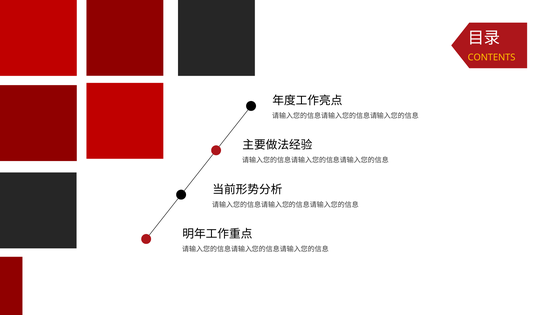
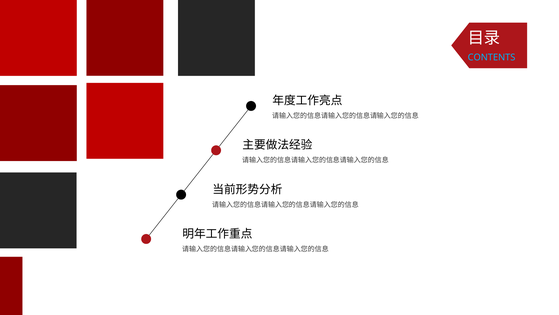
CONTENTS colour: yellow -> light blue
